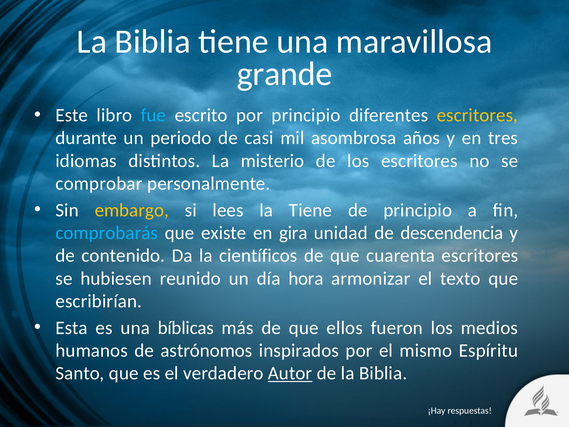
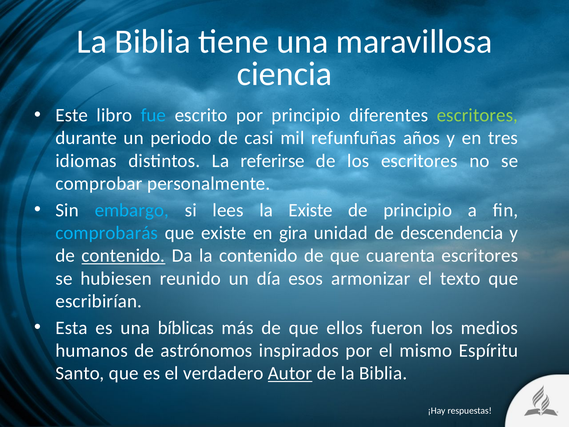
grande: grande -> ciencia
escritores at (477, 115) colour: yellow -> light green
asombrosa: asombrosa -> refunfuñas
misterio: misterio -> referirse
embargo colour: yellow -> light blue
la Tiene: Tiene -> Existe
contenido at (123, 255) underline: none -> present
la científicos: científicos -> contenido
hora: hora -> esos
